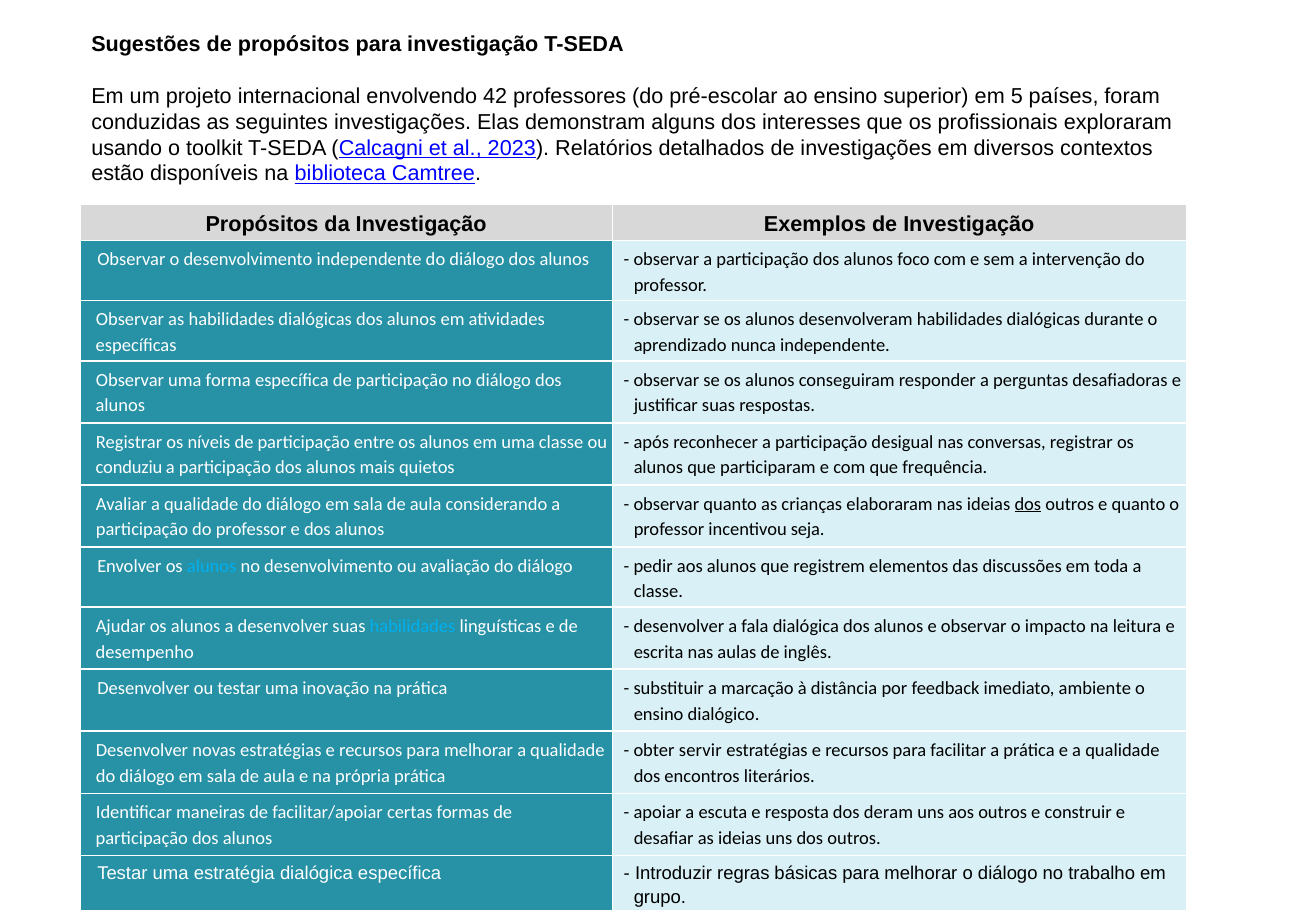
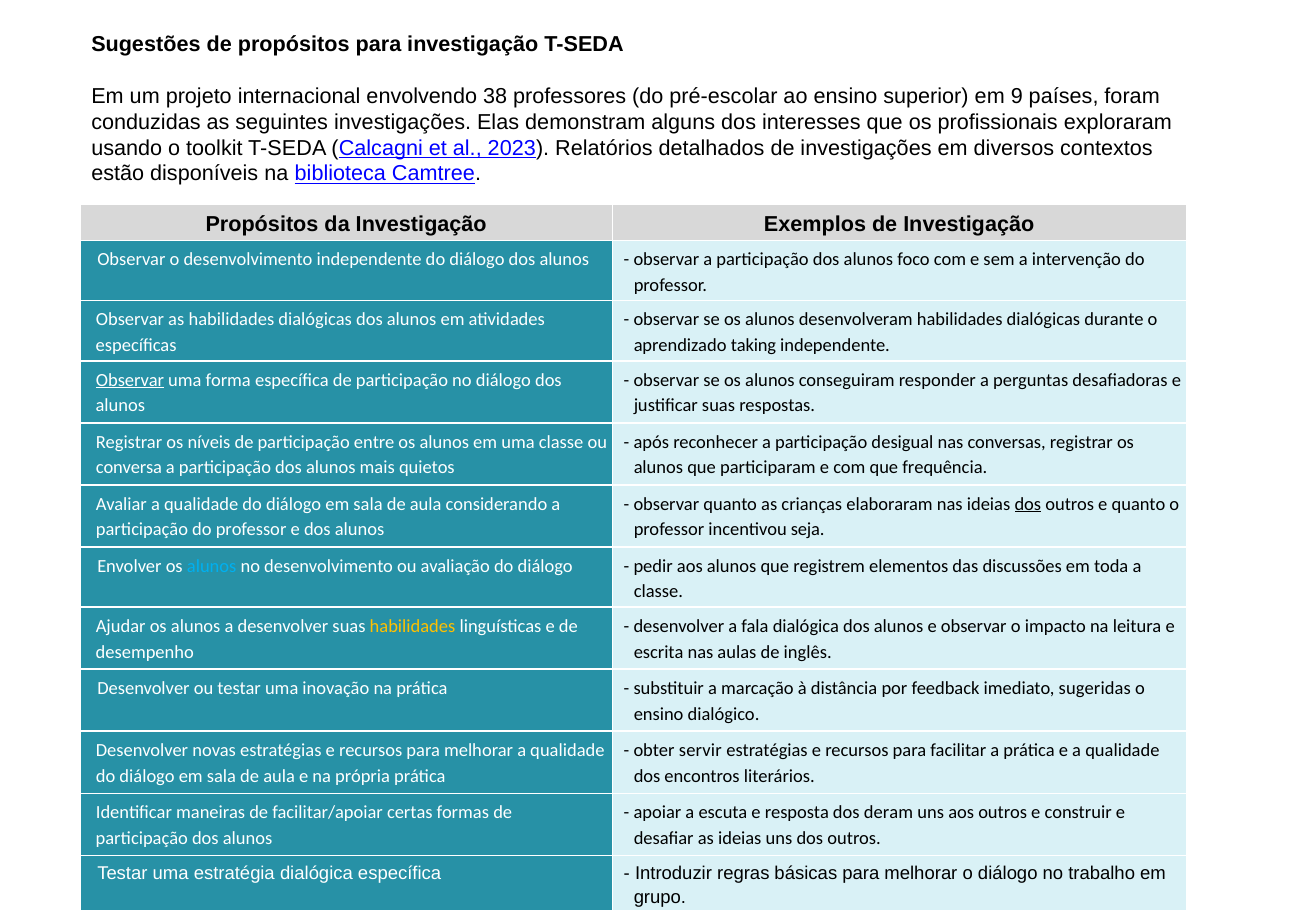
42: 42 -> 38
5: 5 -> 9
nunca: nunca -> taking
Observar at (130, 380) underline: none -> present
conduziu: conduziu -> conversa
habilidades at (413, 627) colour: light blue -> yellow
ambiente: ambiente -> sugeridas
